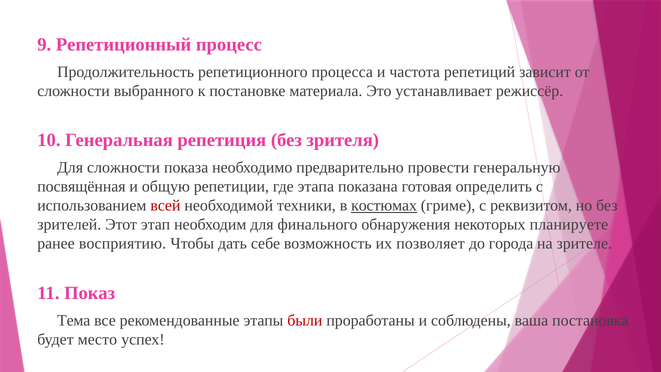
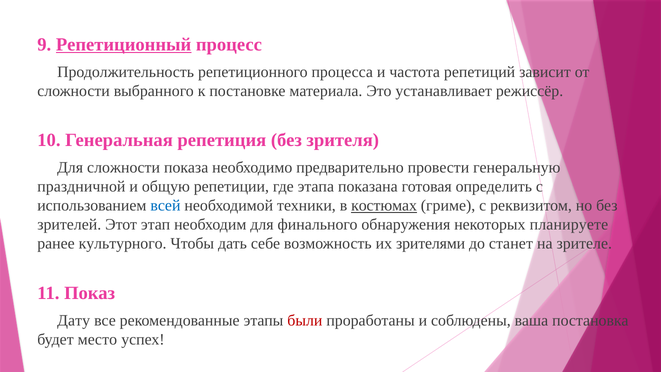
Репетиционный underline: none -> present
посвящённая: посвящённая -> праздничной
всей colour: red -> blue
восприятию: восприятию -> культурного
позволяет: позволяет -> зрителями
города: города -> станет
Тема: Тема -> Дату
